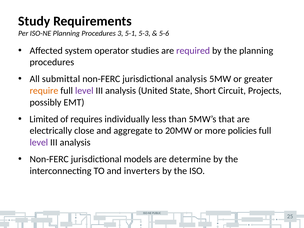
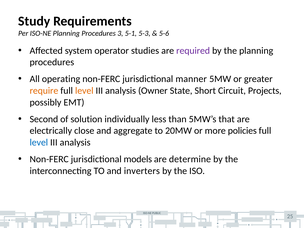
submittal: submittal -> operating
jurisdictional analysis: analysis -> manner
level at (84, 91) colour: purple -> orange
United: United -> Owner
Limited: Limited -> Second
requires: requires -> solution
level at (39, 142) colour: purple -> blue
